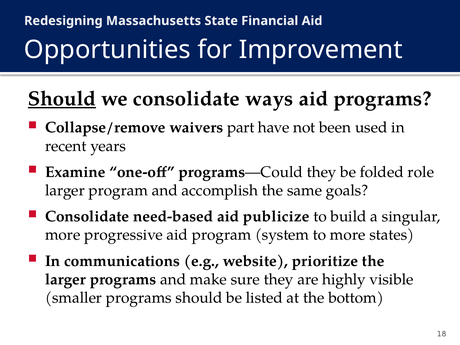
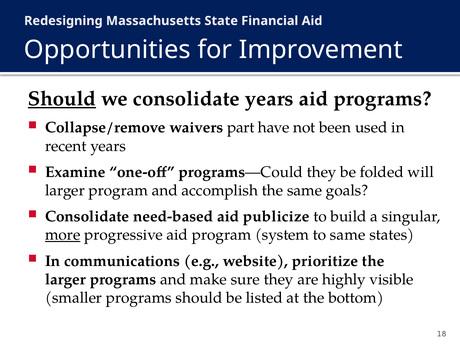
consolidate ways: ways -> years
role: role -> will
more at (63, 235) underline: none -> present
to more: more -> same
